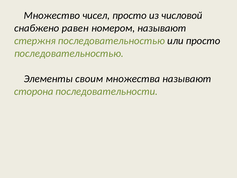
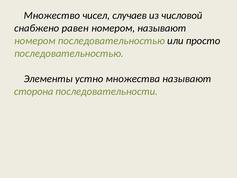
чисел просто: просто -> случаев
стержня at (35, 41): стержня -> номером
своим: своим -> устно
